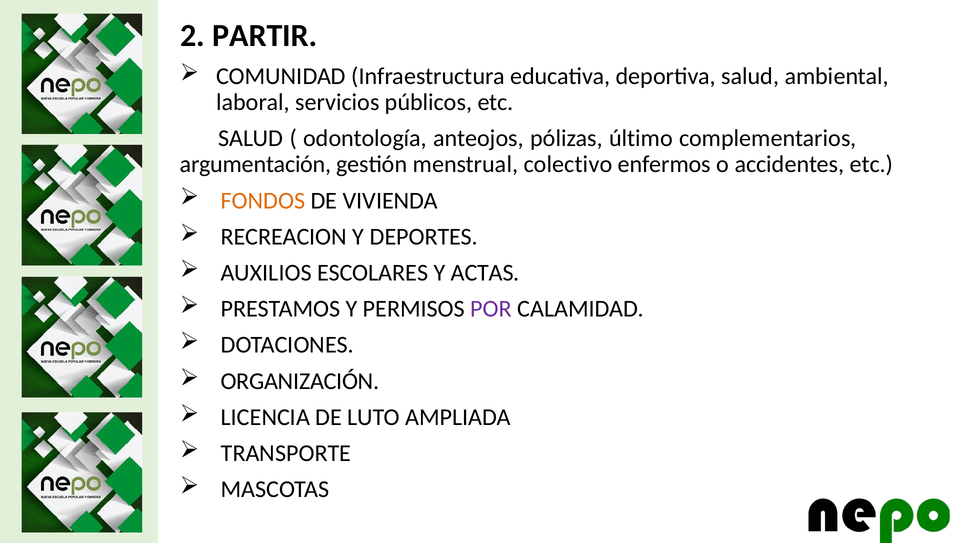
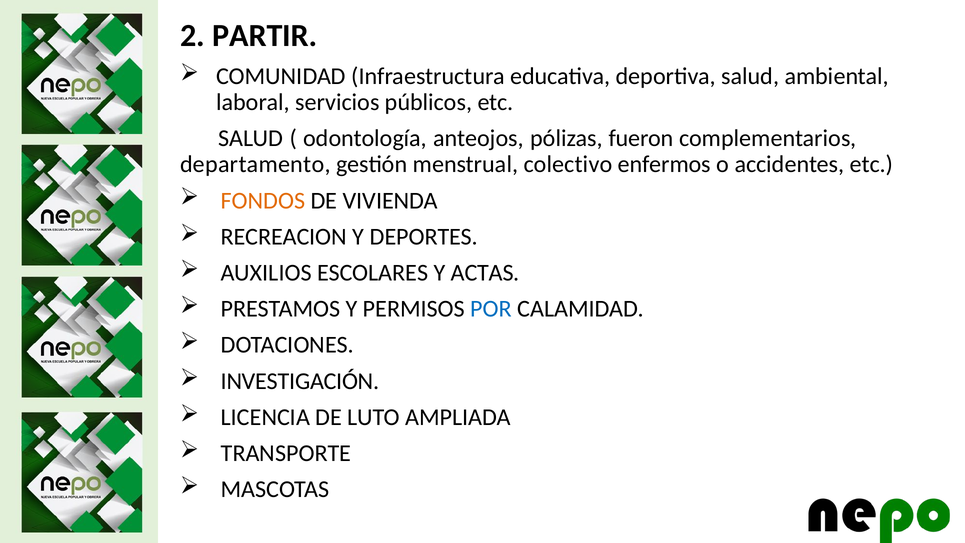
último: último -> fueron
argumentación: argumentación -> departamento
POR colour: purple -> blue
ORGANIZACIÓN: ORGANIZACIÓN -> INVESTIGACIÓN
